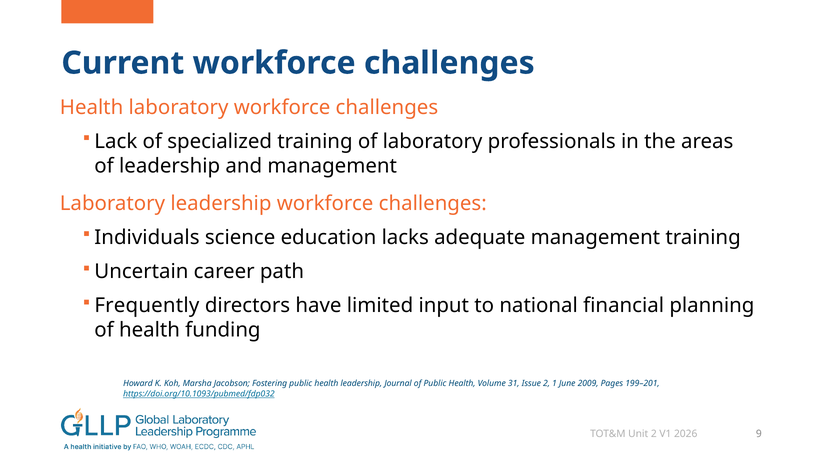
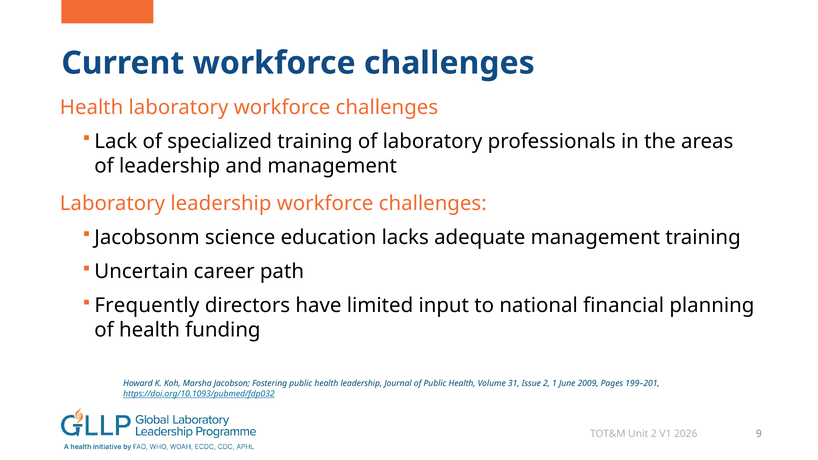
Individuals: Individuals -> Jacobsonm
